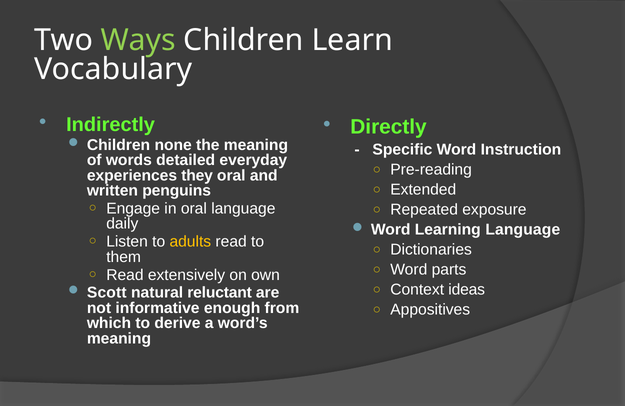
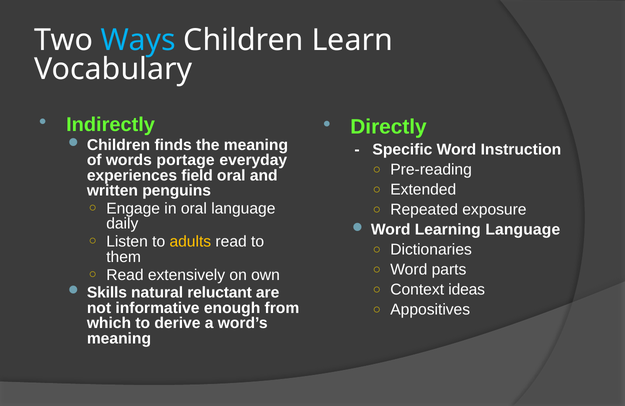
Ways colour: light green -> light blue
none: none -> finds
detailed: detailed -> portage
they: they -> field
Scott: Scott -> Skills
